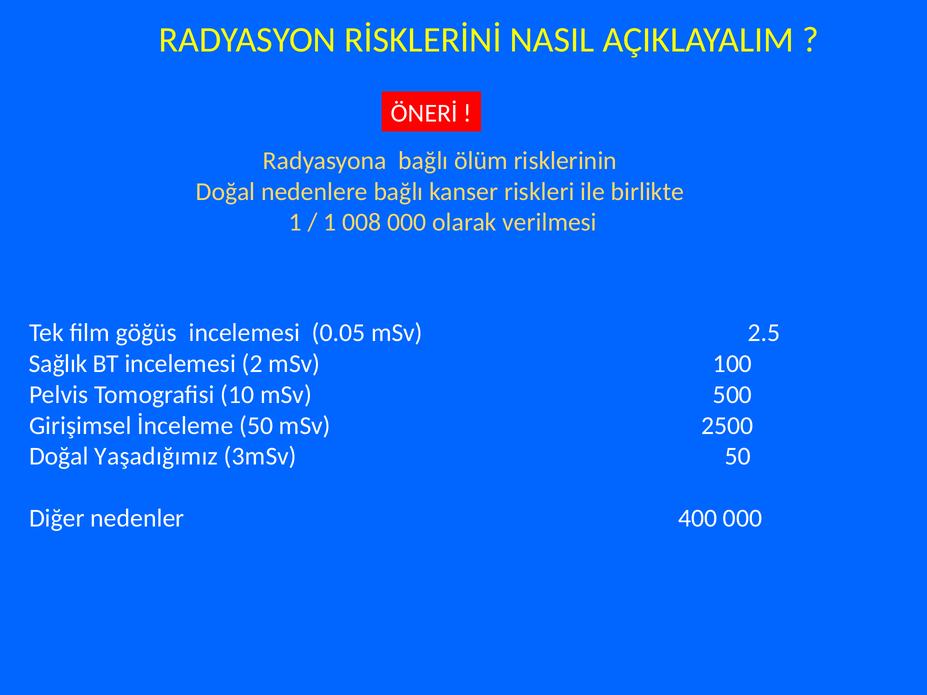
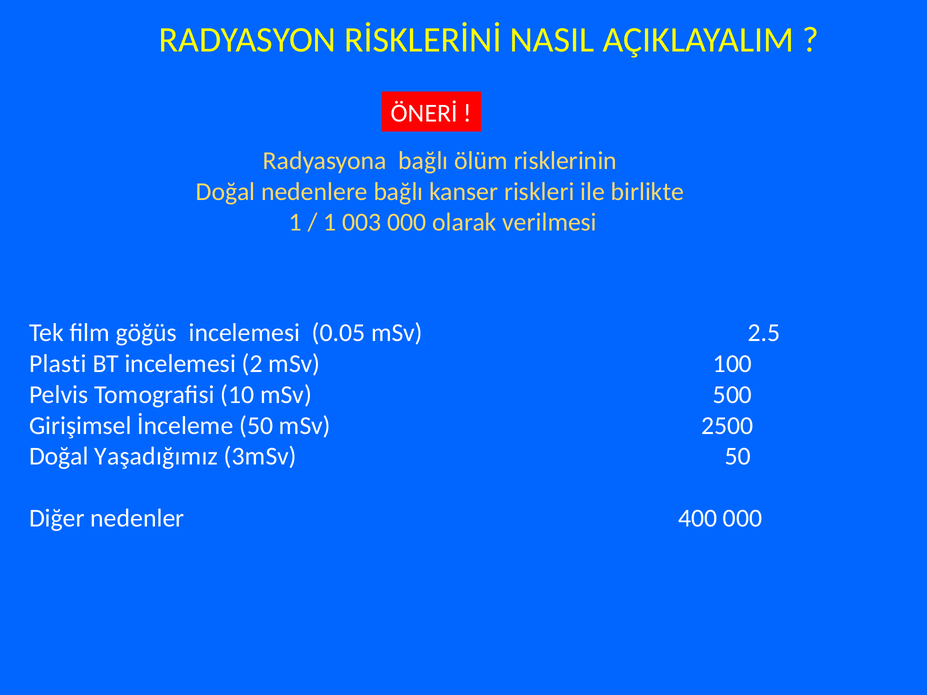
008: 008 -> 003
Sağlık: Sağlık -> Plasti
